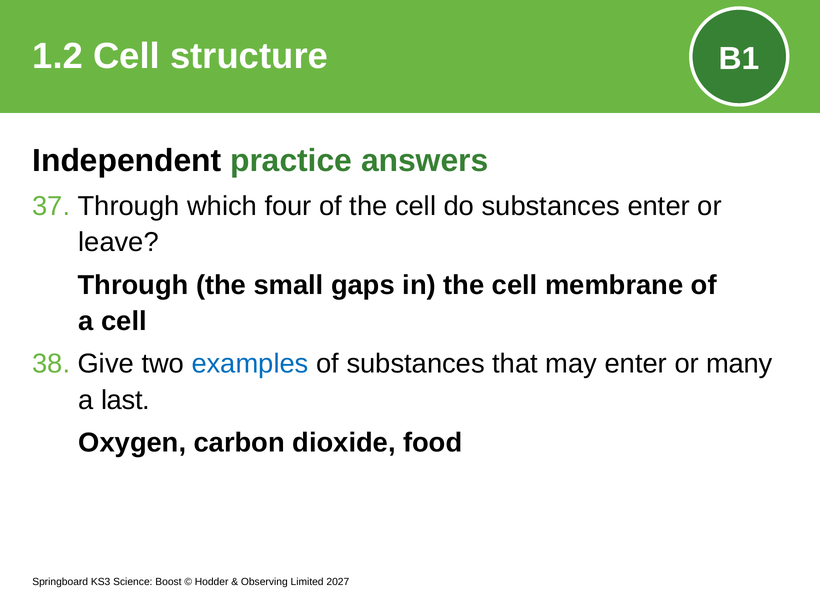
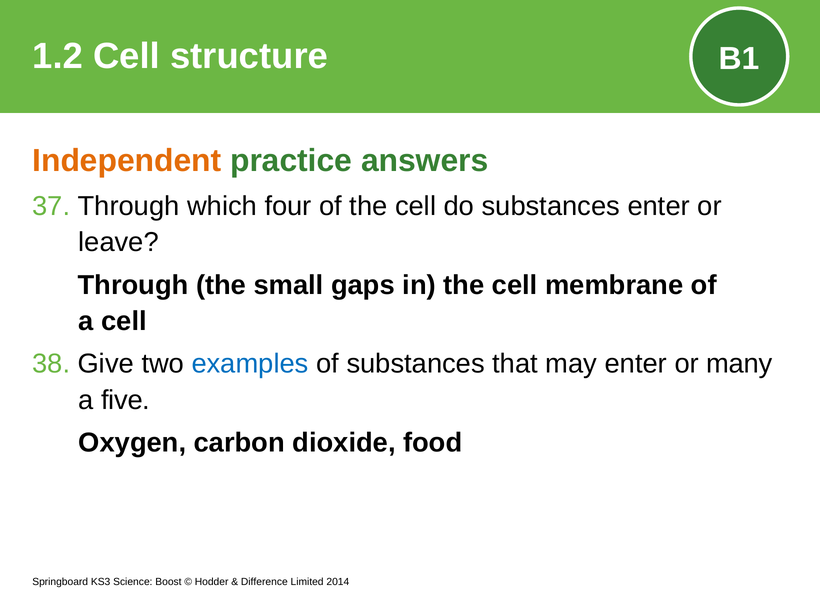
Independent colour: black -> orange
last: last -> five
Observing: Observing -> Difference
2027: 2027 -> 2014
